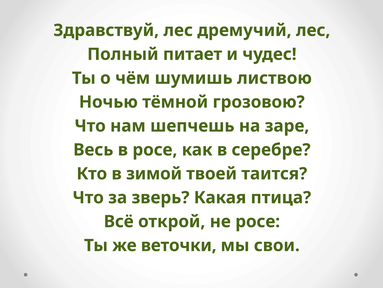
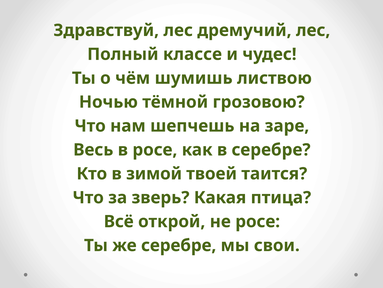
питает: питает -> классе
же веточки: веточки -> серебре
